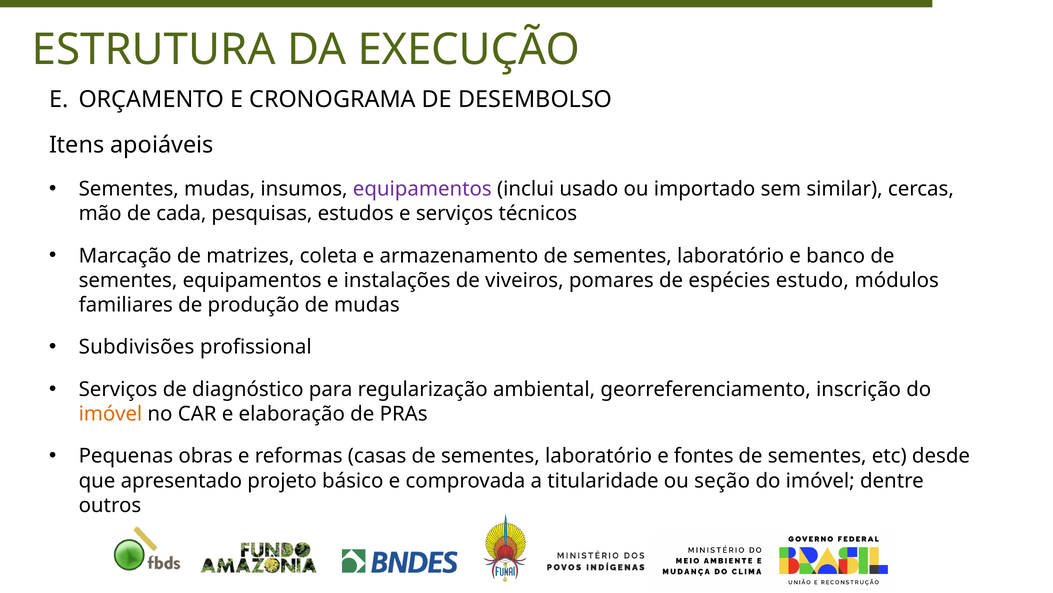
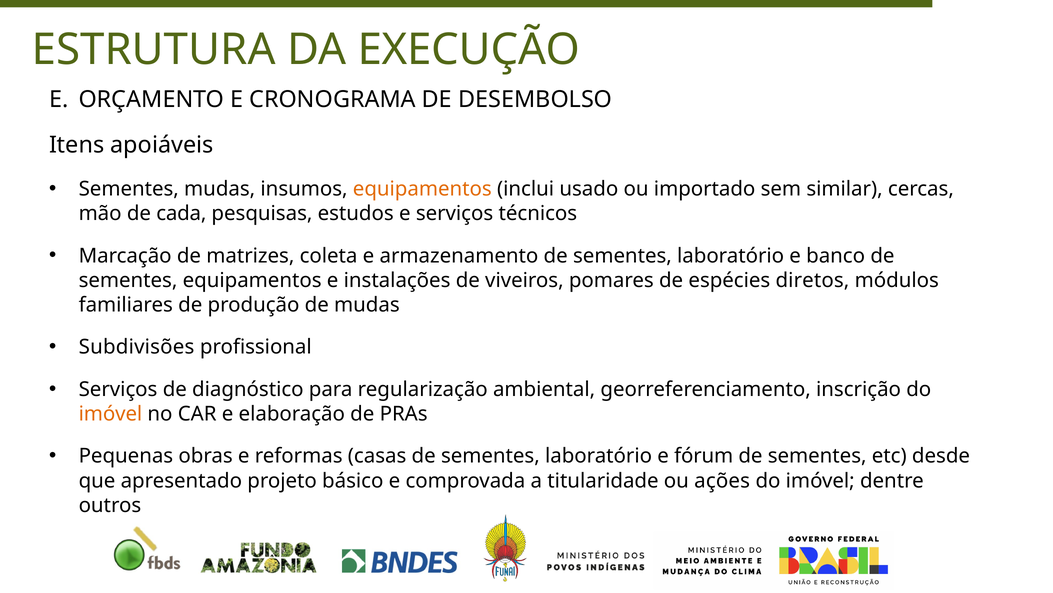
equipamentos at (422, 189) colour: purple -> orange
estudo: estudo -> diretos
fontes: fontes -> fórum
seção: seção -> ações
